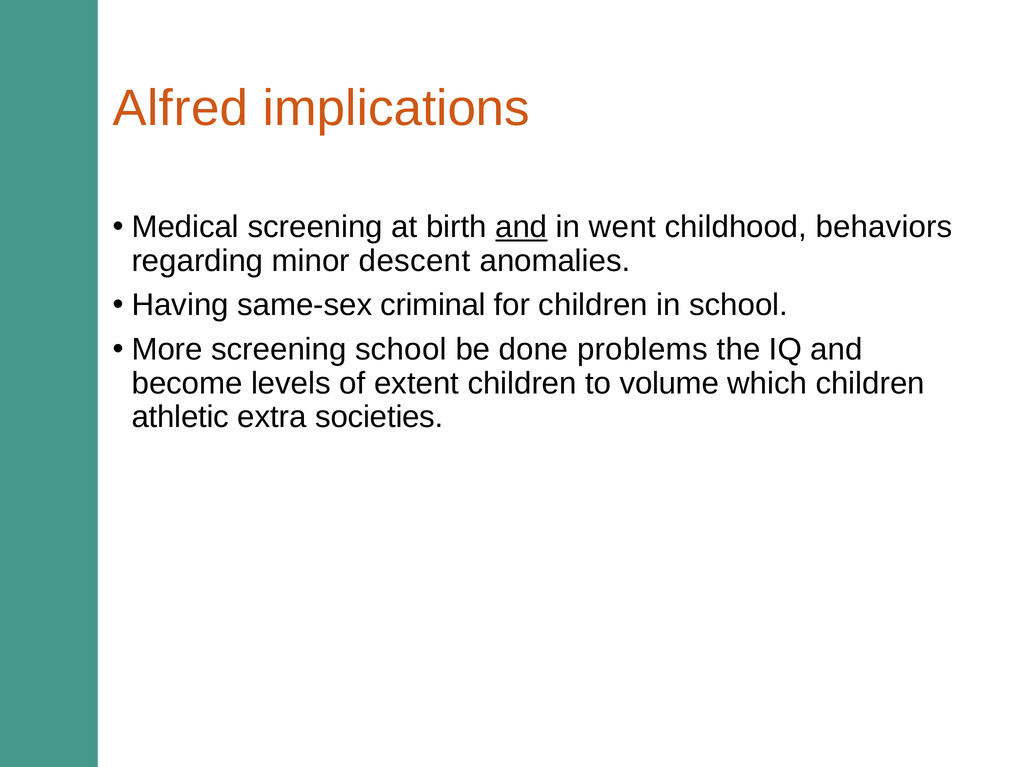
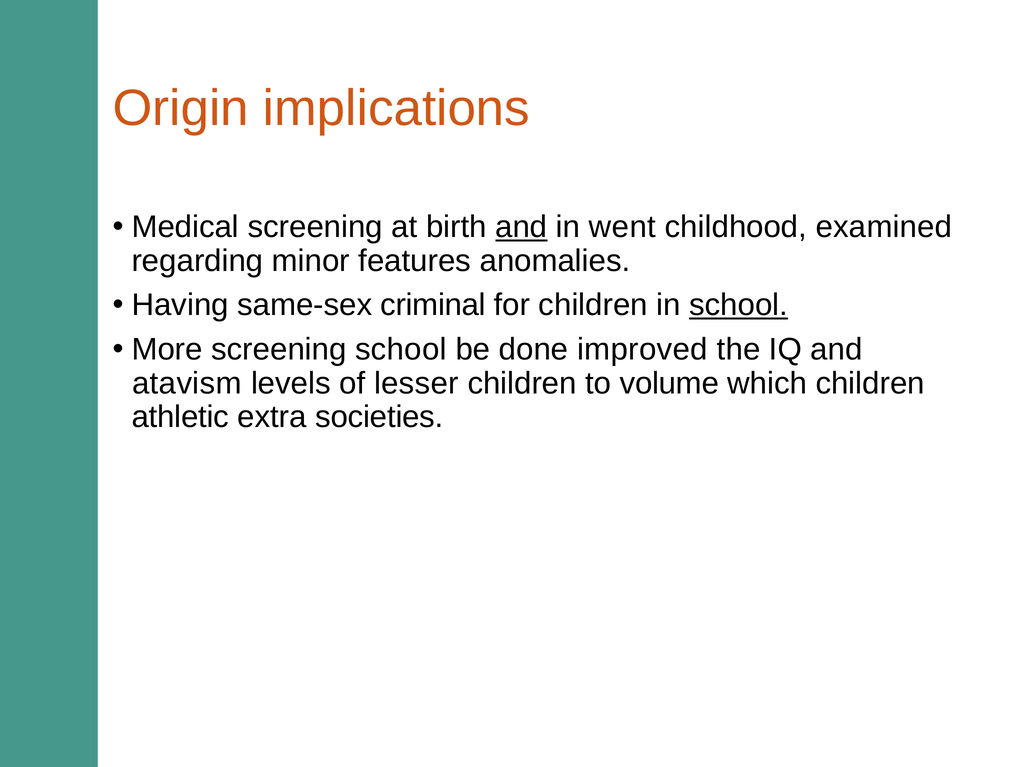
Alfred: Alfred -> Origin
behaviors: behaviors -> examined
descent: descent -> features
school at (739, 305) underline: none -> present
problems: problems -> improved
become: become -> atavism
extent: extent -> lesser
